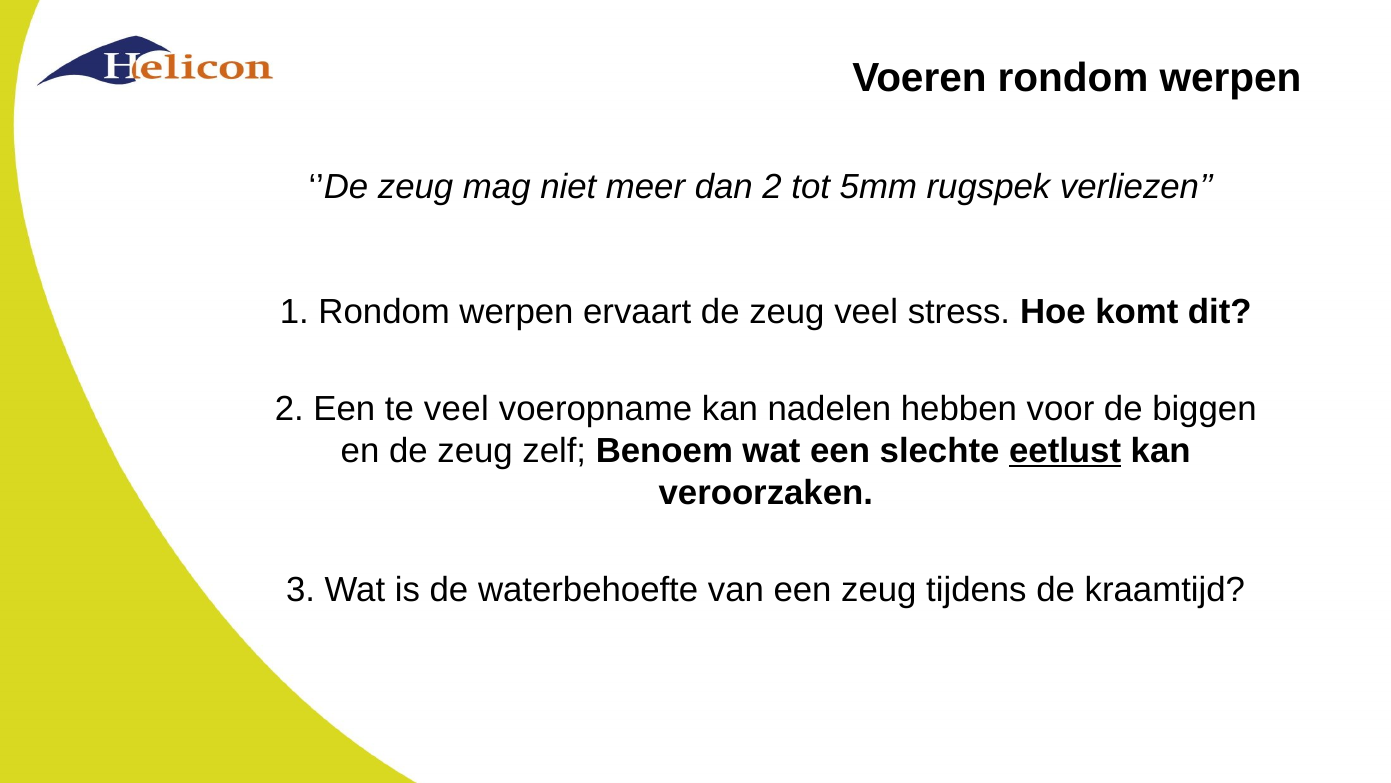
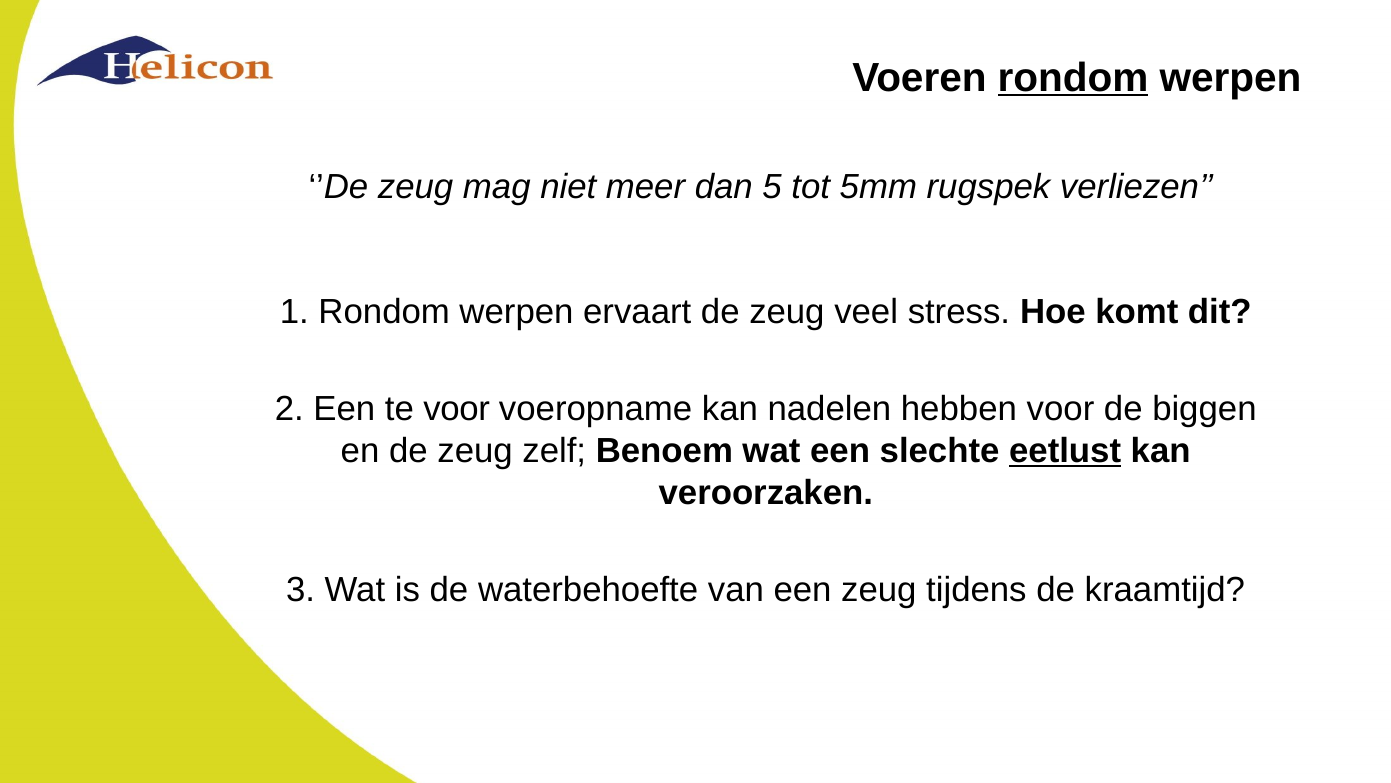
rondom at (1073, 78) underline: none -> present
dan 2: 2 -> 5
te veel: veel -> voor
